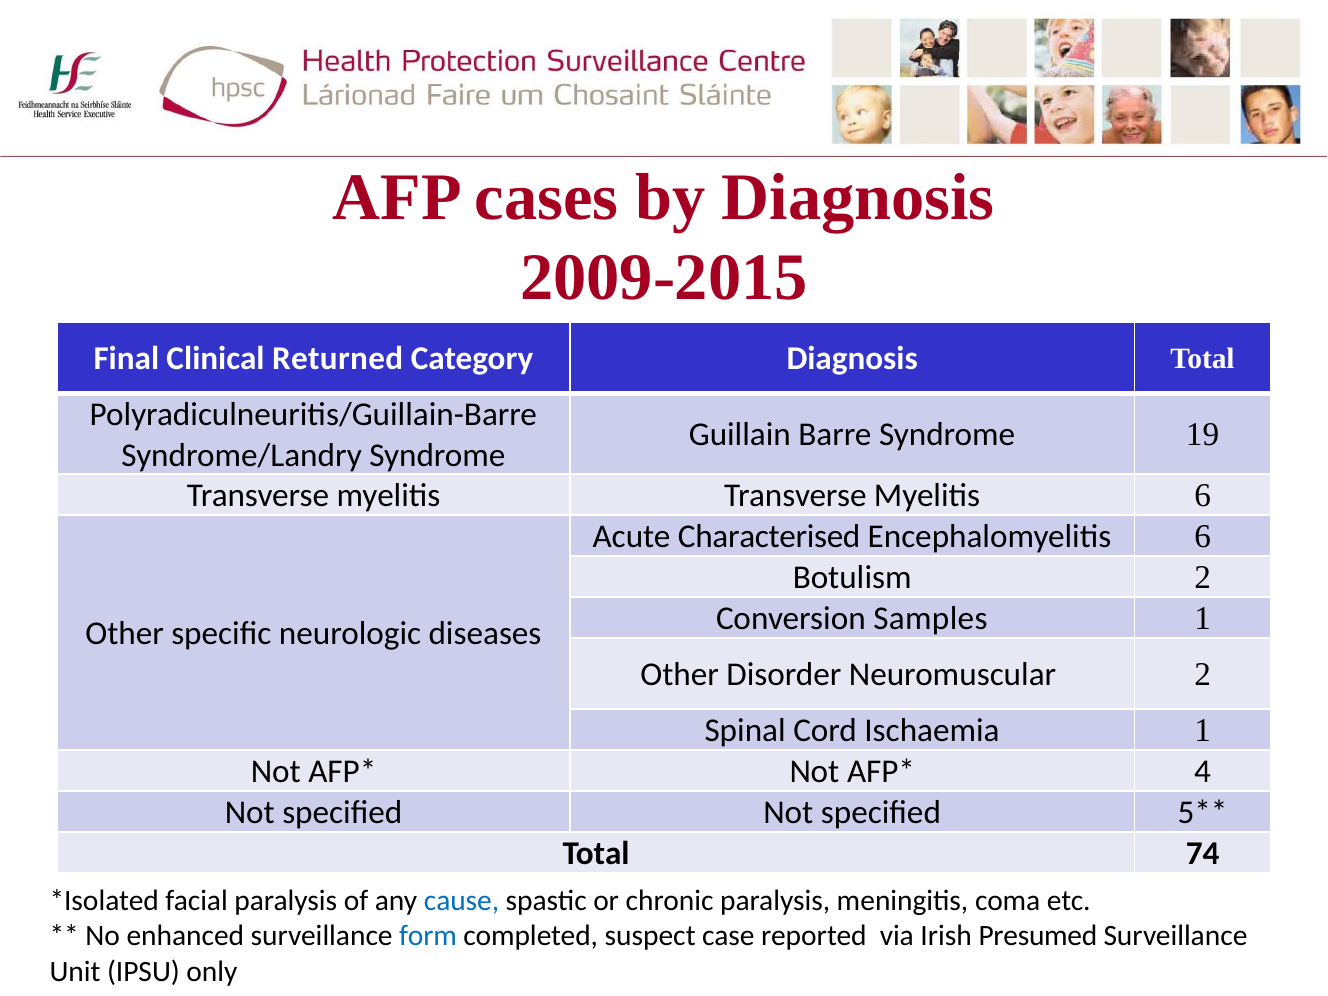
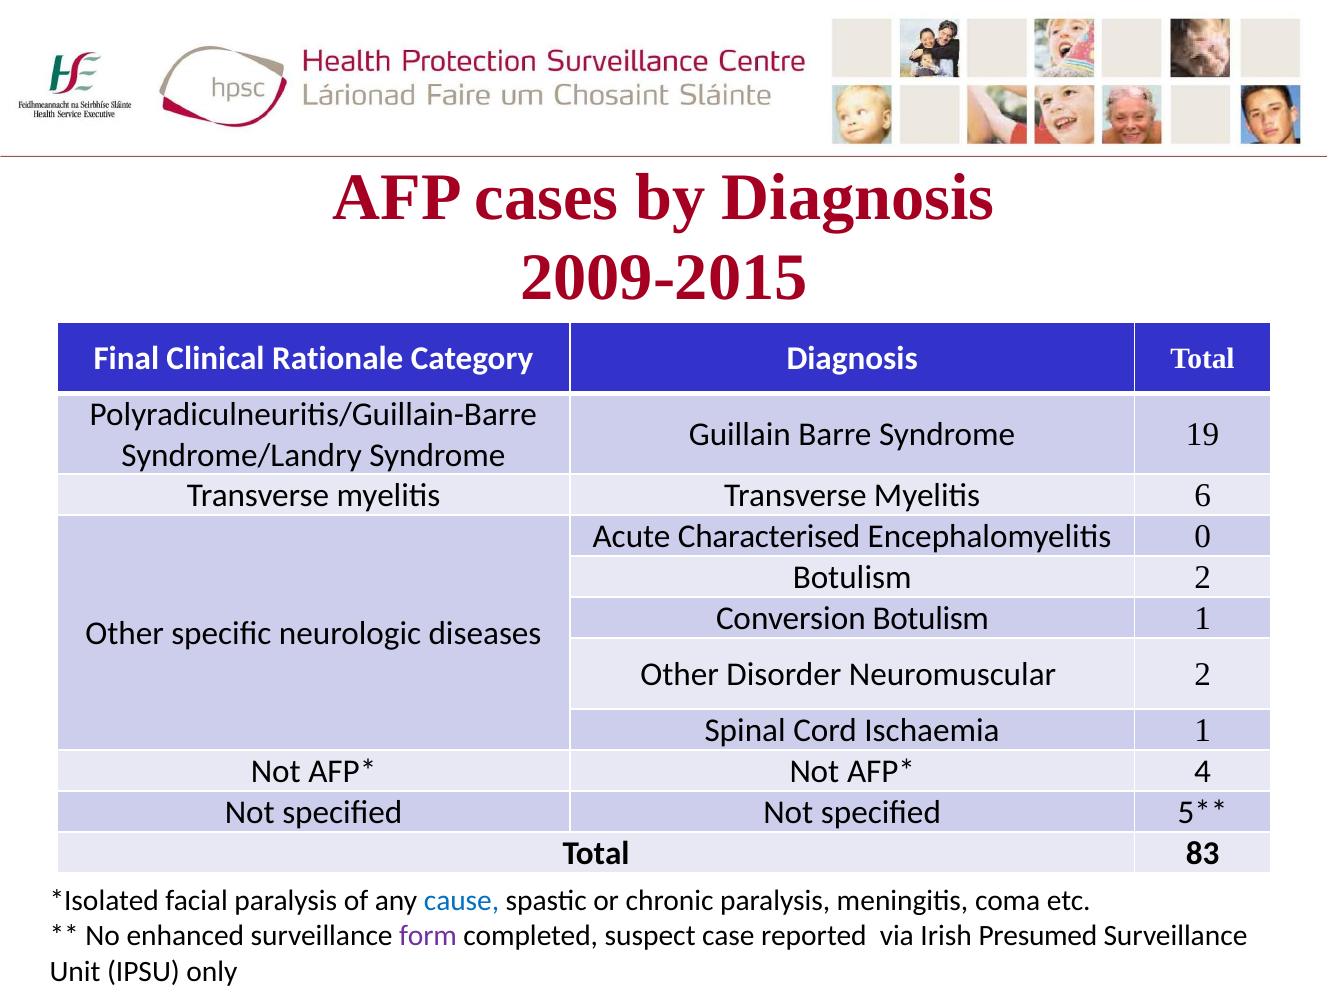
Returned: Returned -> Rationale
Encephalomyelitis 6: 6 -> 0
Conversion Samples: Samples -> Botulism
74: 74 -> 83
form colour: blue -> purple
